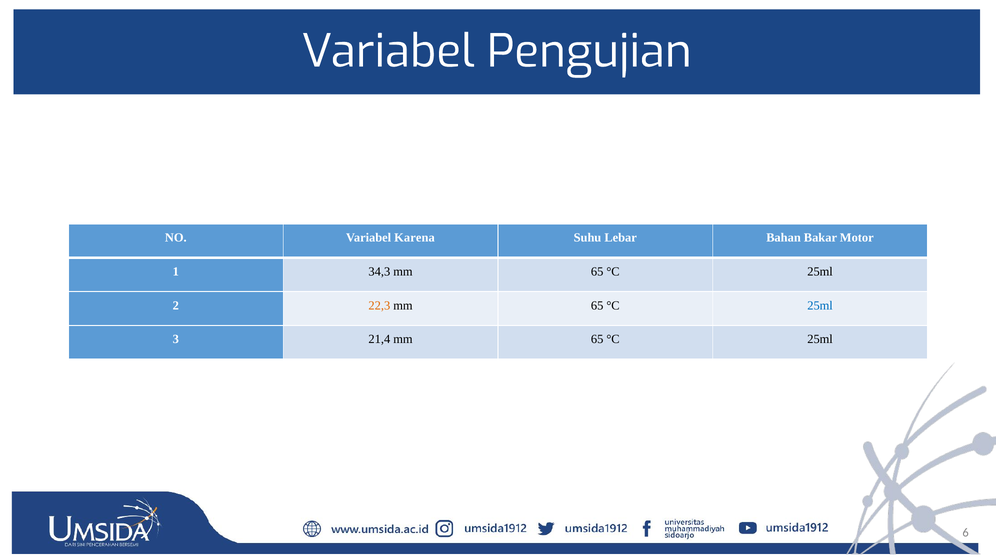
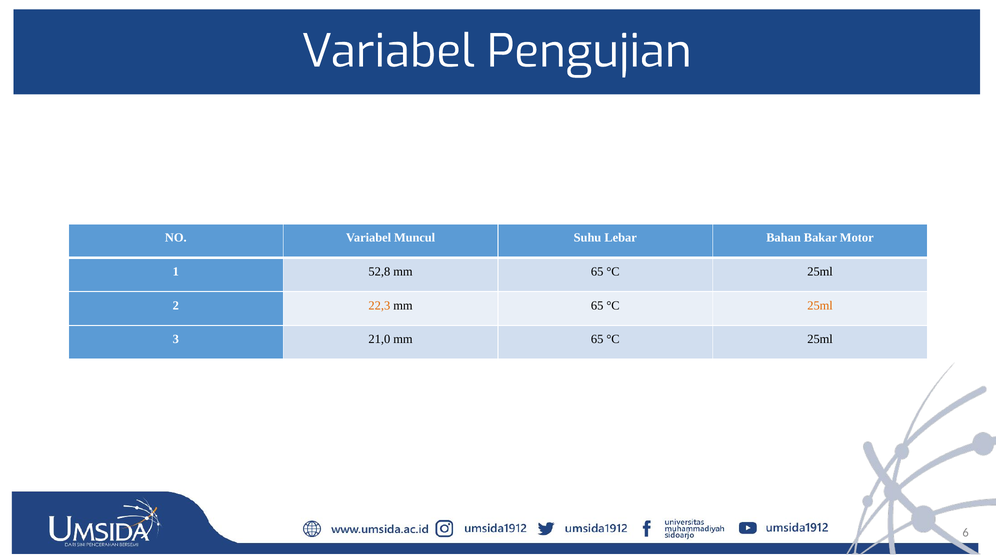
Karena: Karena -> Muncul
34,3: 34,3 -> 52,8
25ml at (820, 306) colour: blue -> orange
21,4: 21,4 -> 21,0
